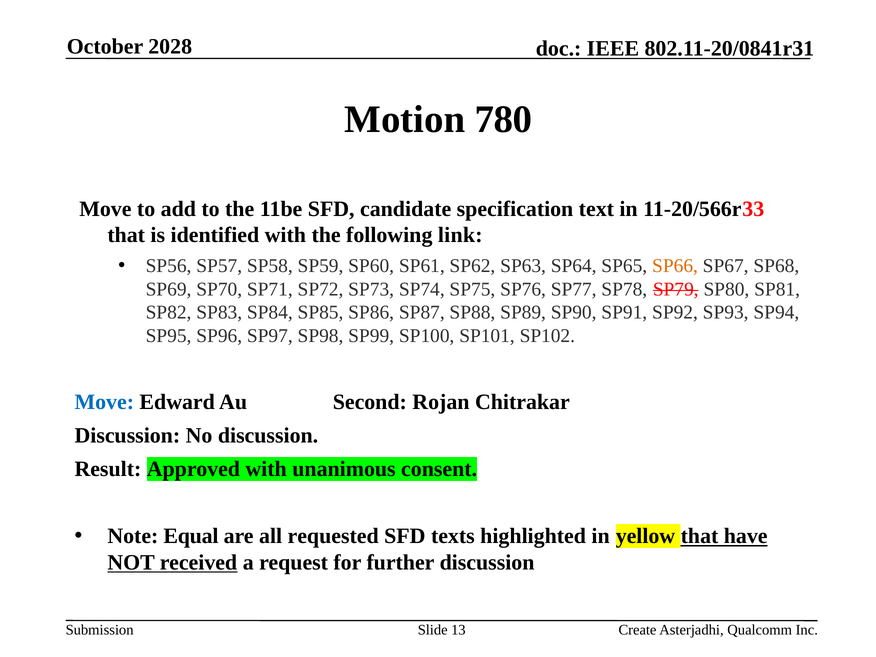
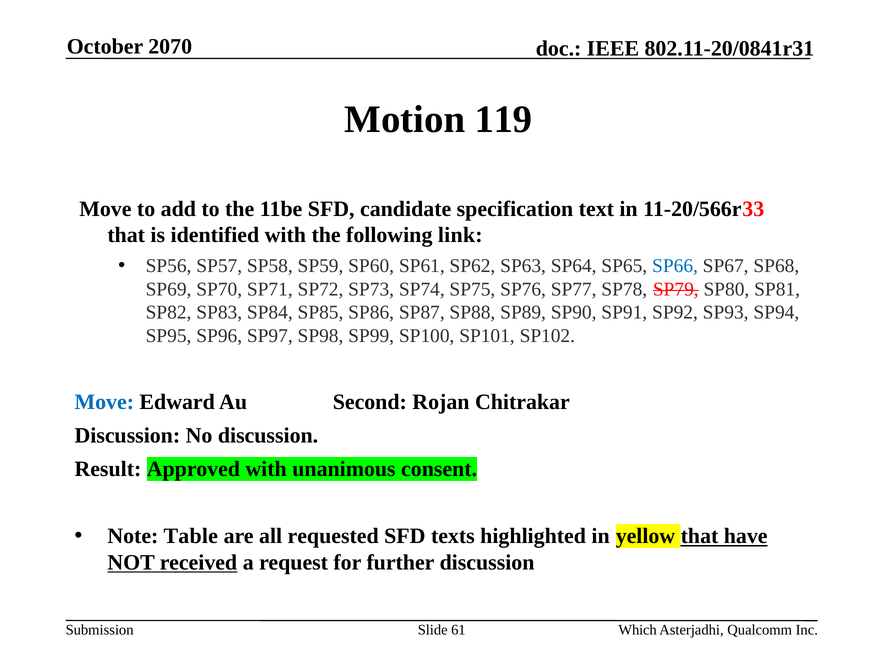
2028: 2028 -> 2070
780: 780 -> 119
SP66 colour: orange -> blue
Equal: Equal -> Table
13: 13 -> 61
Create: Create -> Which
